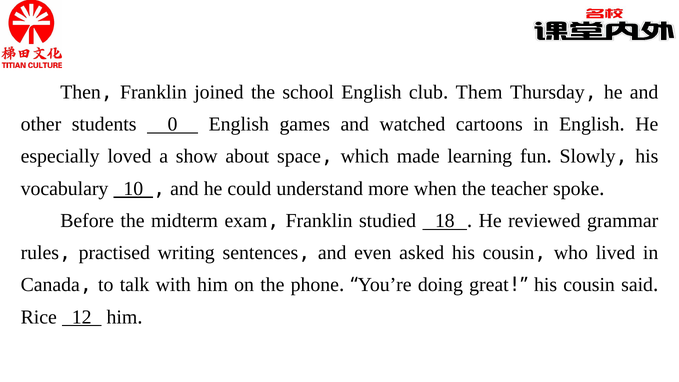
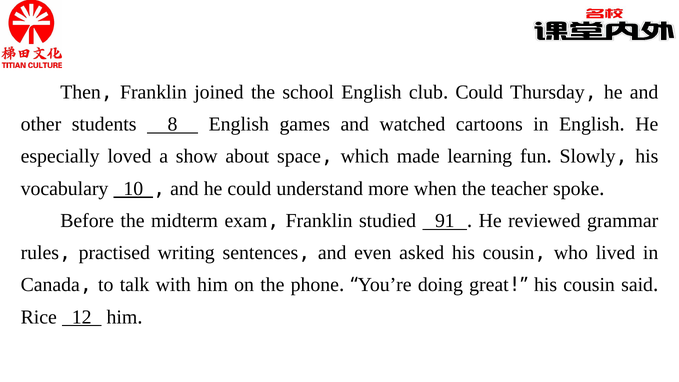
Them at (479, 92): Them -> Could
0: 0 -> 8
18: 18 -> 91
